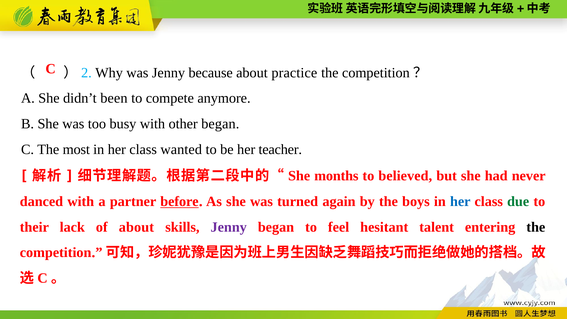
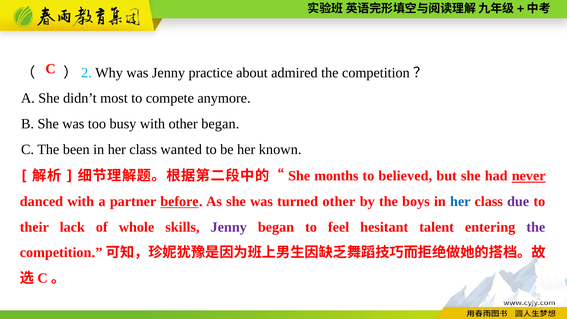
because: because -> practice
practice: practice -> admired
been: been -> most
most: most -> been
teacher: teacher -> known
never underline: none -> present
turned again: again -> other
due colour: green -> purple
of about: about -> whole
the at (536, 227) colour: black -> purple
